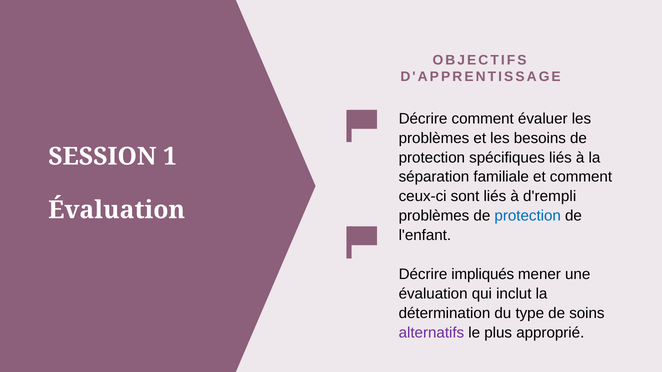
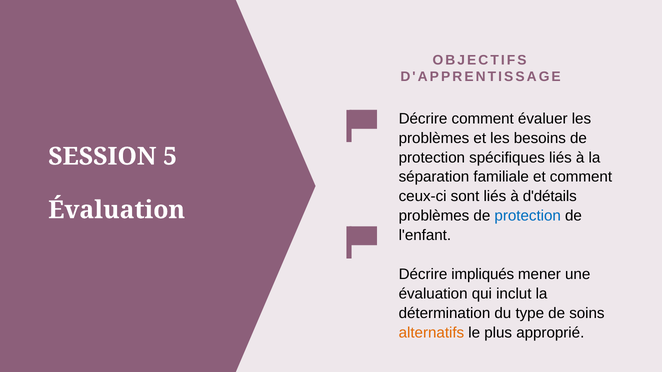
1: 1 -> 5
d'rempli: d'rempli -> d'détails
alternatifs colour: purple -> orange
